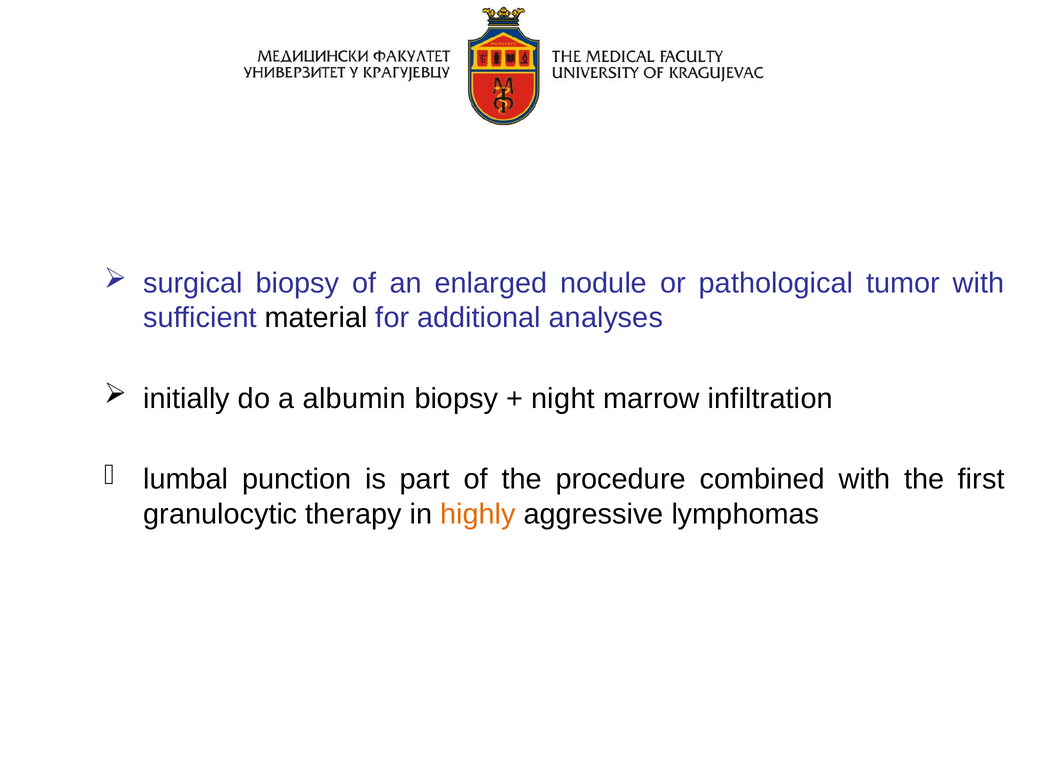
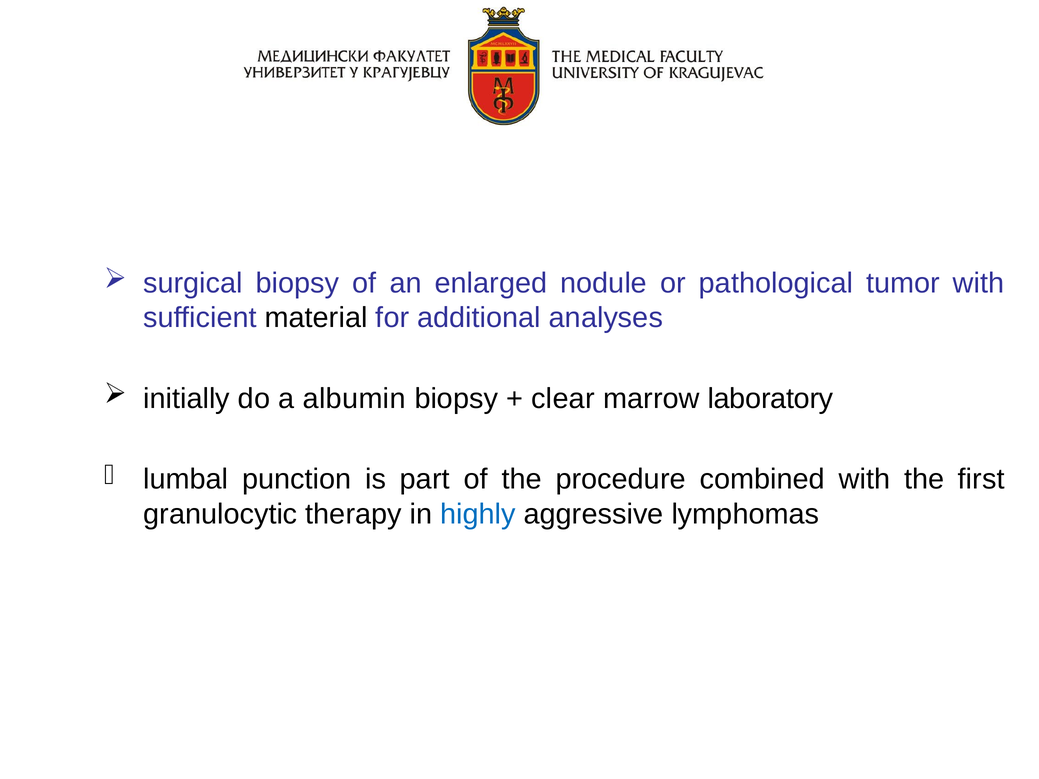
night: night -> clear
infiltration: infiltration -> laboratory
highly colour: orange -> blue
